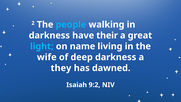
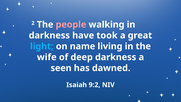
people colour: light blue -> pink
their: their -> took
they: they -> seen
